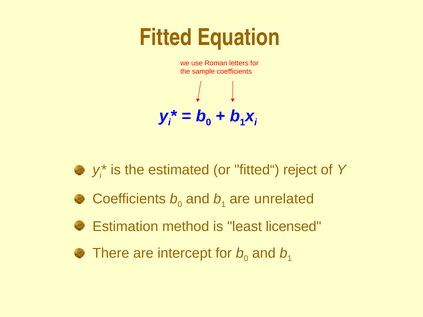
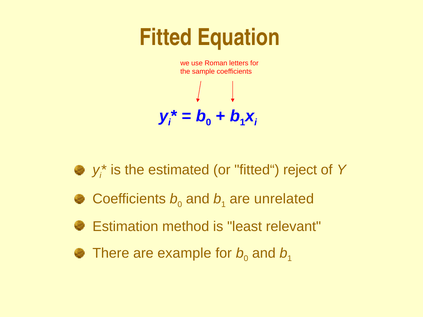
licensed: licensed -> relevant
intercept: intercept -> example
